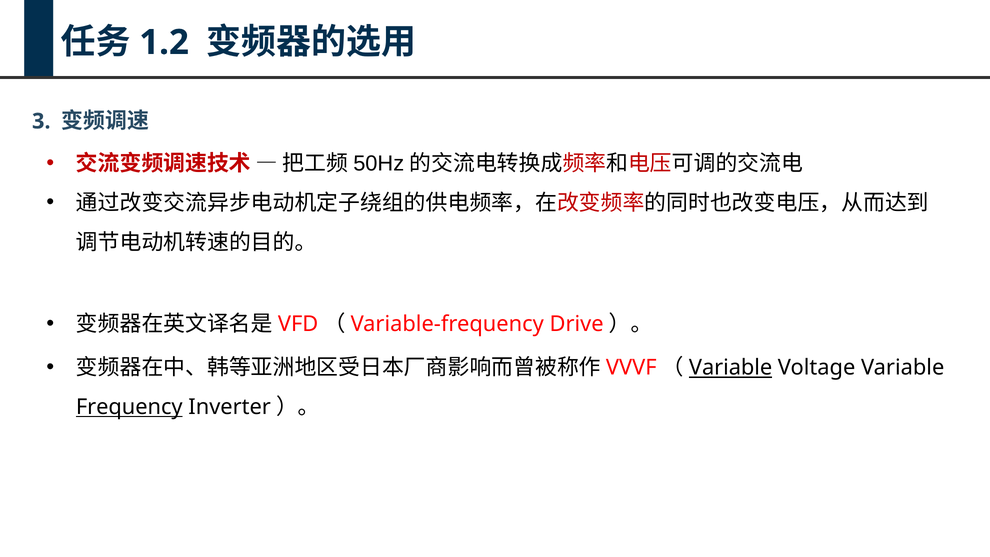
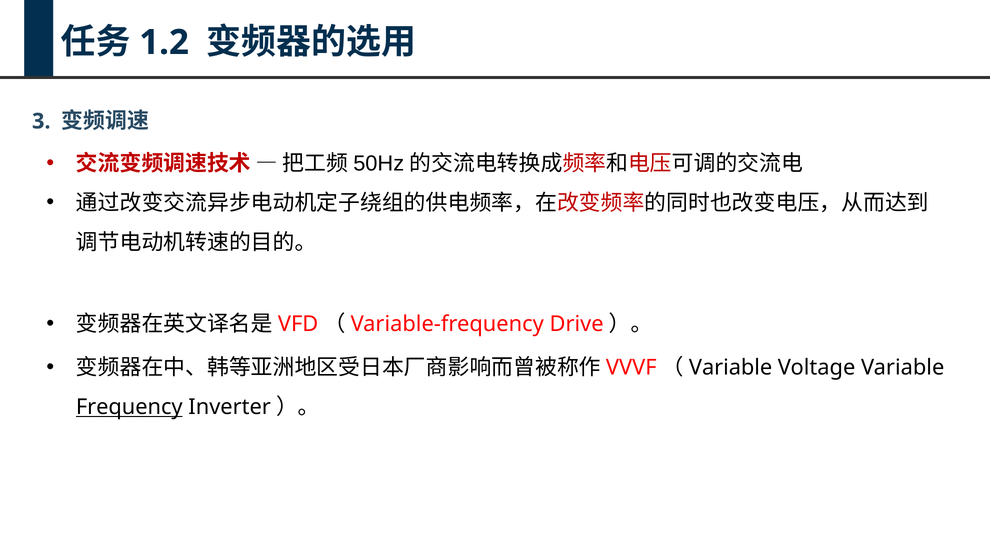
Variable at (731, 368) underline: present -> none
